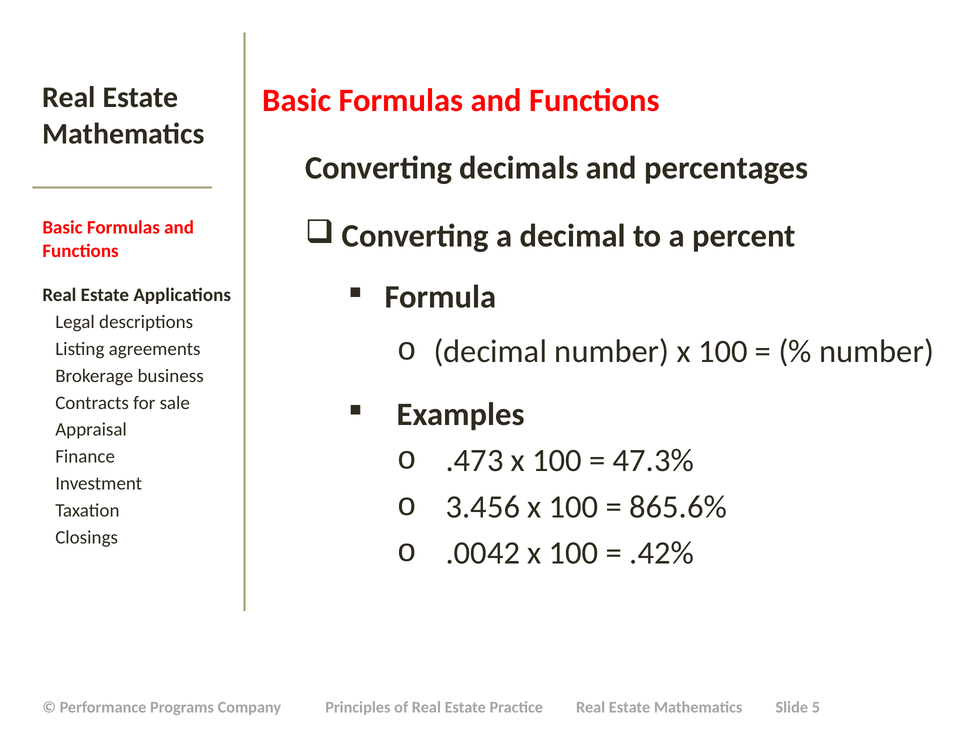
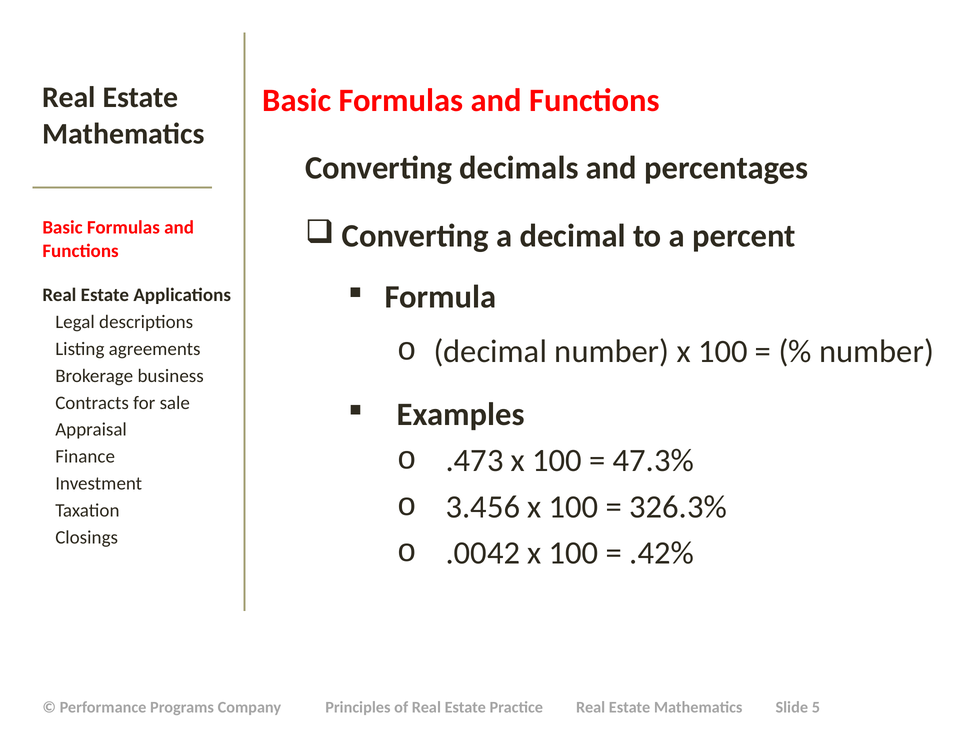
865.6%: 865.6% -> 326.3%
